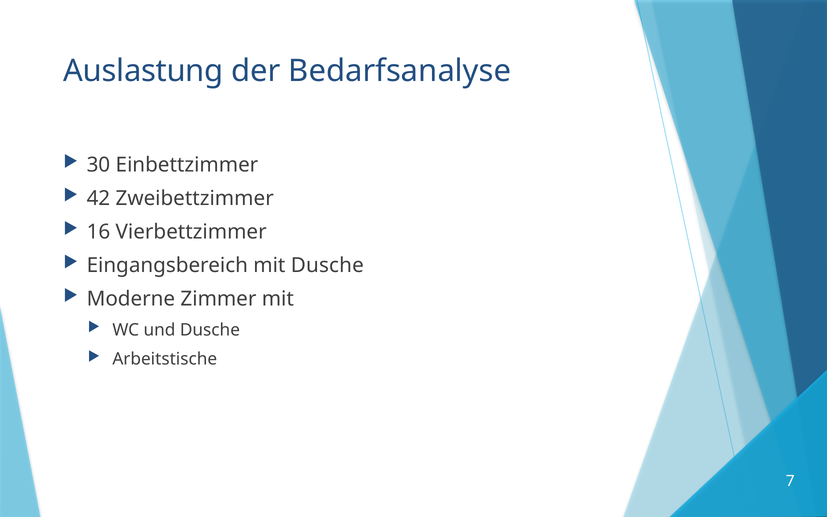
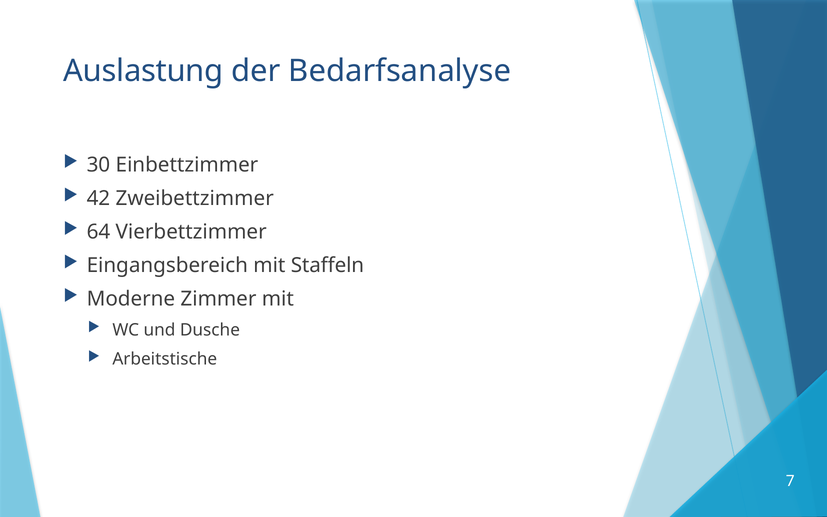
16: 16 -> 64
mit Dusche: Dusche -> Staffeln
